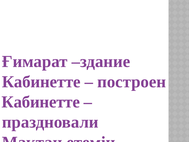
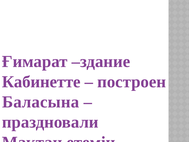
Кабинетте at (41, 102): Кабинетте -> Баласына
